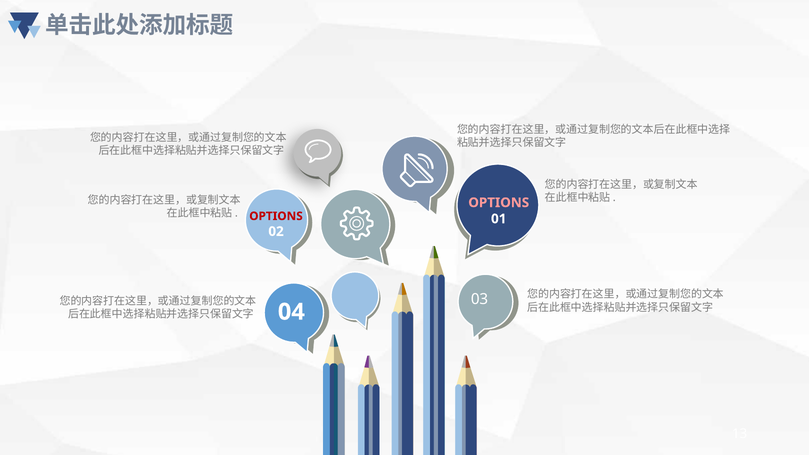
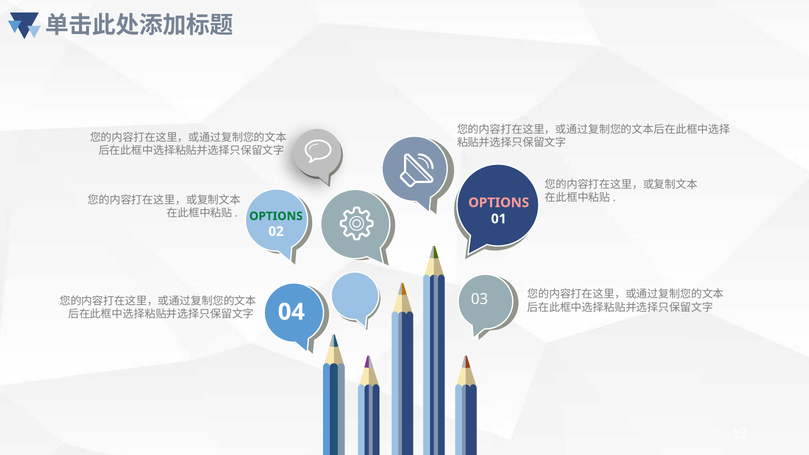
OPTIONS at (276, 216) colour: red -> green
